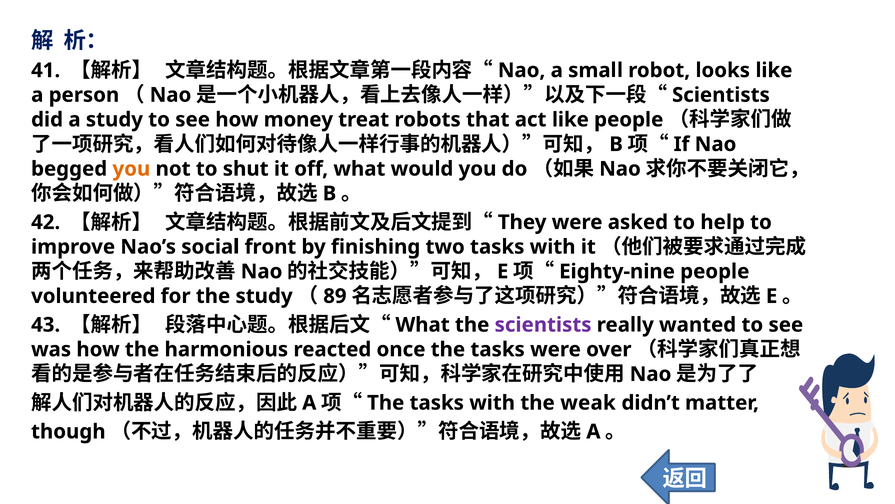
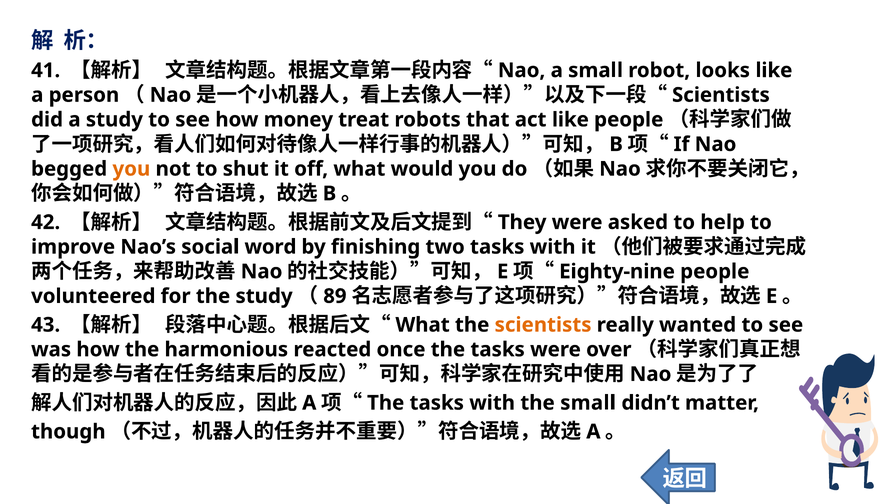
front: front -> word
scientists at (543, 325) colour: purple -> orange
the weak: weak -> small
